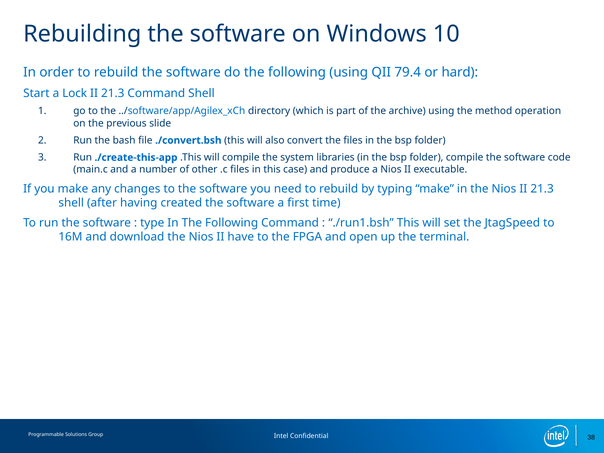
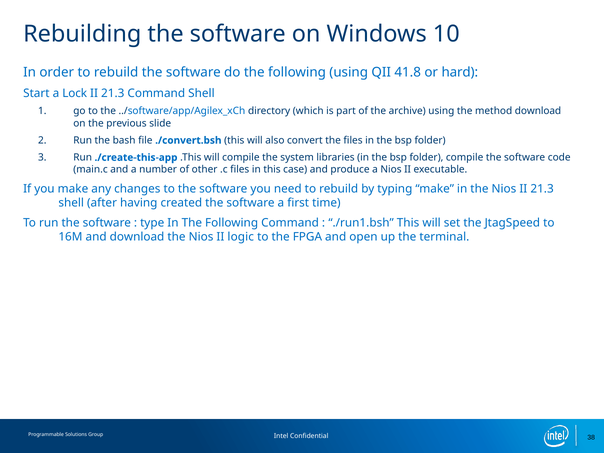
79.4: 79.4 -> 41.8
method operation: operation -> download
have: have -> logic
